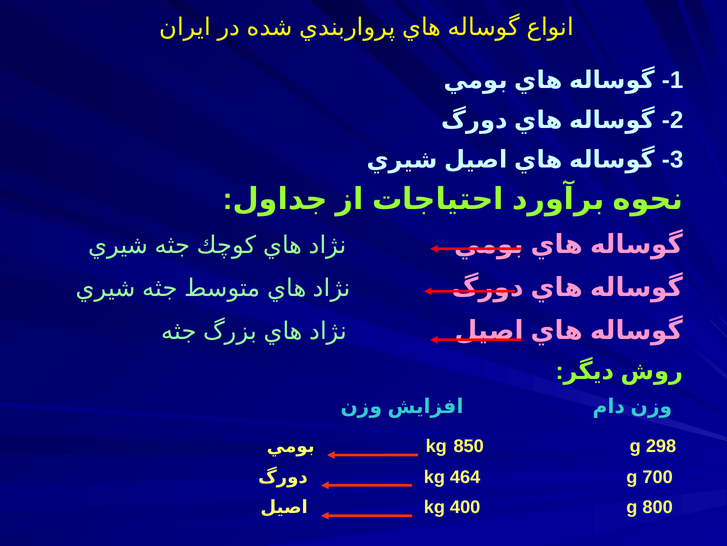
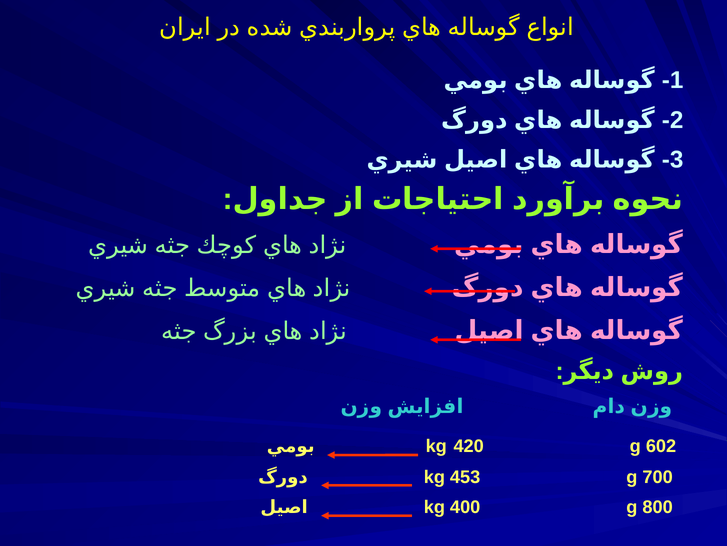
850: 850 -> 420
298: 298 -> 602
464: 464 -> 453
